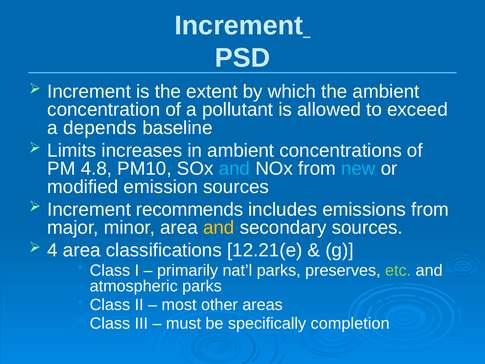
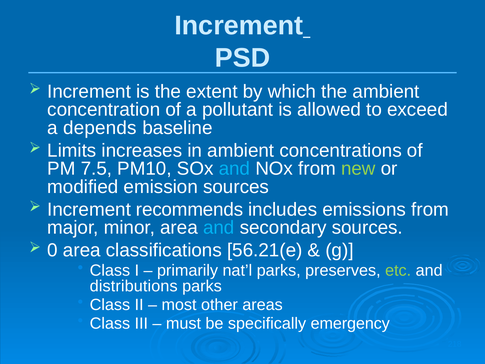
4.8: 4.8 -> 7.5
new colour: light blue -> light green
and at (219, 227) colour: yellow -> light blue
4: 4 -> 0
12.21(e: 12.21(e -> 56.21(e
atmospheric: atmospheric -> distributions
completion: completion -> emergency
